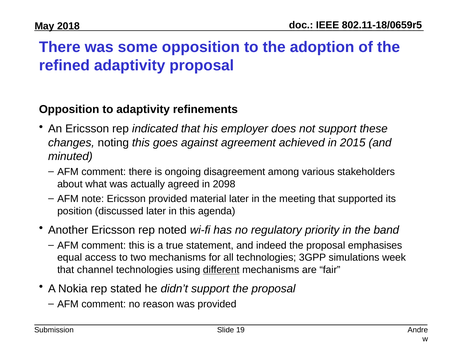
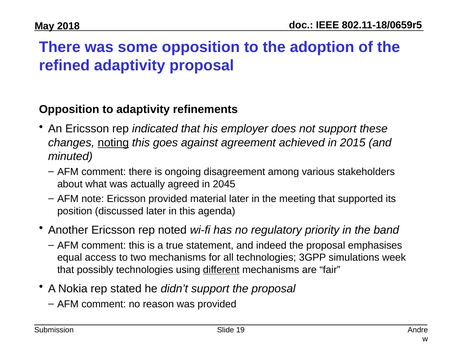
noting underline: none -> present
2098: 2098 -> 2045
channel: channel -> possibly
